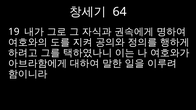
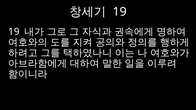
64 at (120, 12): 64 -> 19
